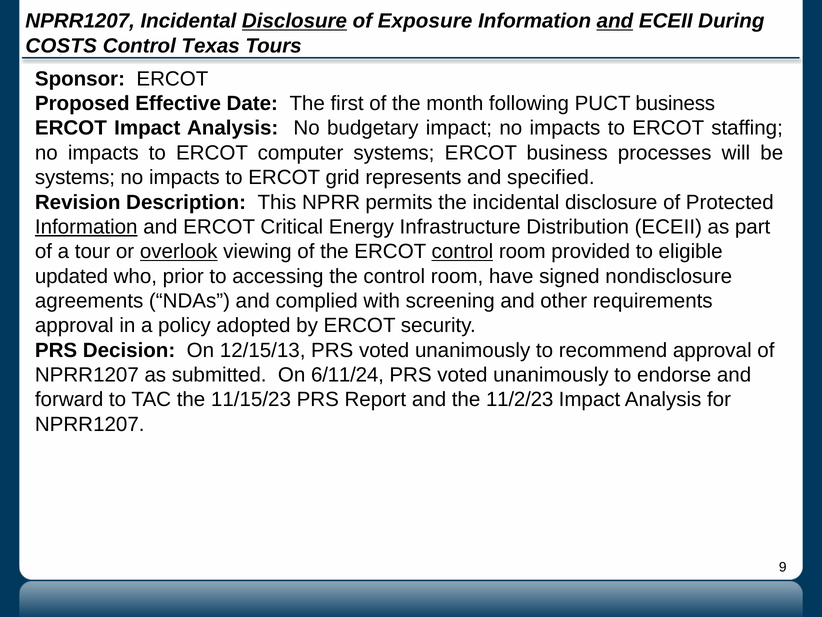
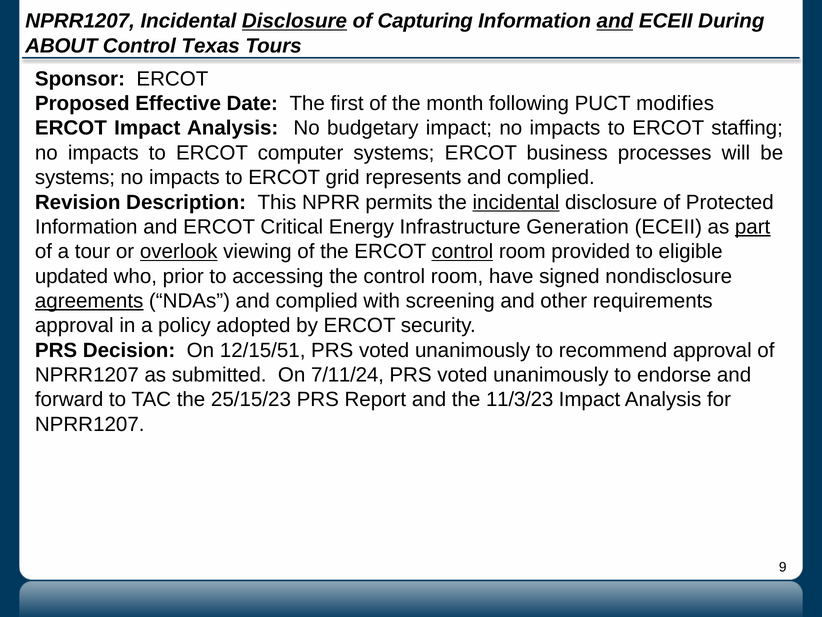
Exposure: Exposure -> Capturing
COSTS: COSTS -> ABOUT
PUCT business: business -> modifies
specified at (551, 177): specified -> complied
incidental at (516, 202) underline: none -> present
Information at (86, 227) underline: present -> none
Distribution: Distribution -> Generation
part underline: none -> present
agreements underline: none -> present
12/15/13: 12/15/13 -> 12/15/51
6/11/24: 6/11/24 -> 7/11/24
11/15/23: 11/15/23 -> 25/15/23
11/2/23: 11/2/23 -> 11/3/23
